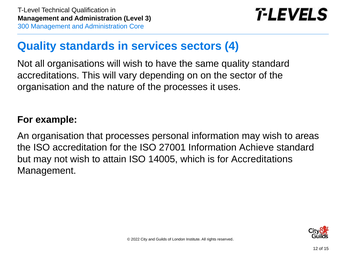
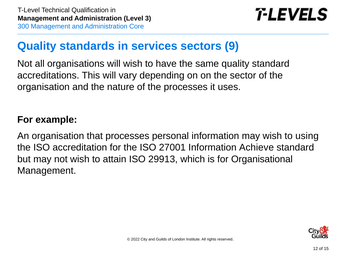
4: 4 -> 9
areas: areas -> using
14005: 14005 -> 29913
for Accreditations: Accreditations -> Organisational
